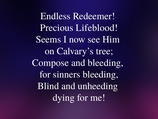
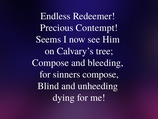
Lifeblood: Lifeblood -> Contempt
sinners bleeding: bleeding -> compose
